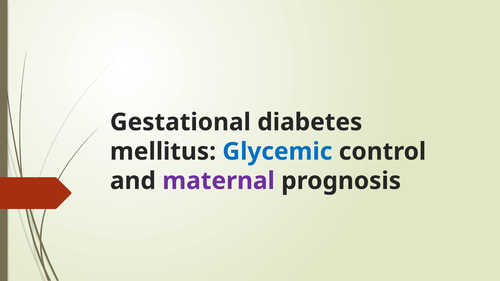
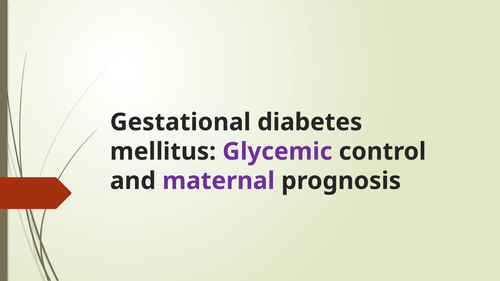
Glycemic colour: blue -> purple
